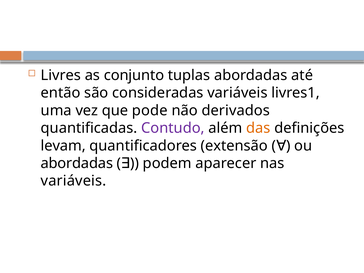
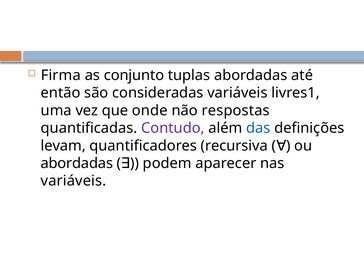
Livres: Livres -> Firma
pode: pode -> onde
derivados: derivados -> respostas
das colour: orange -> blue
extensão: extensão -> recursiva
